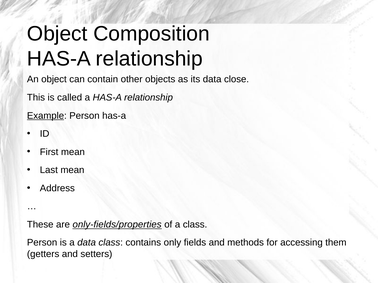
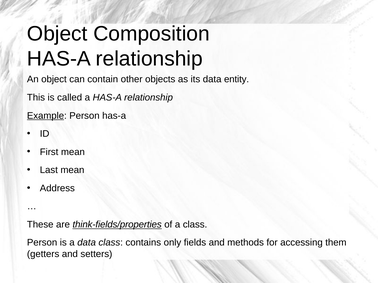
close: close -> entity
only-fields/properties: only-fields/properties -> think-fields/properties
